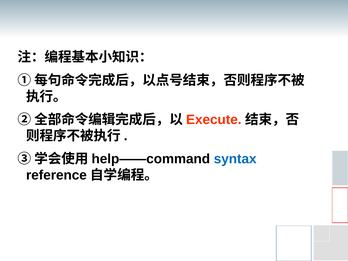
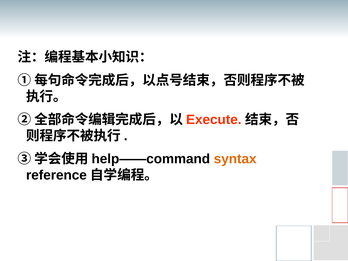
syntax colour: blue -> orange
